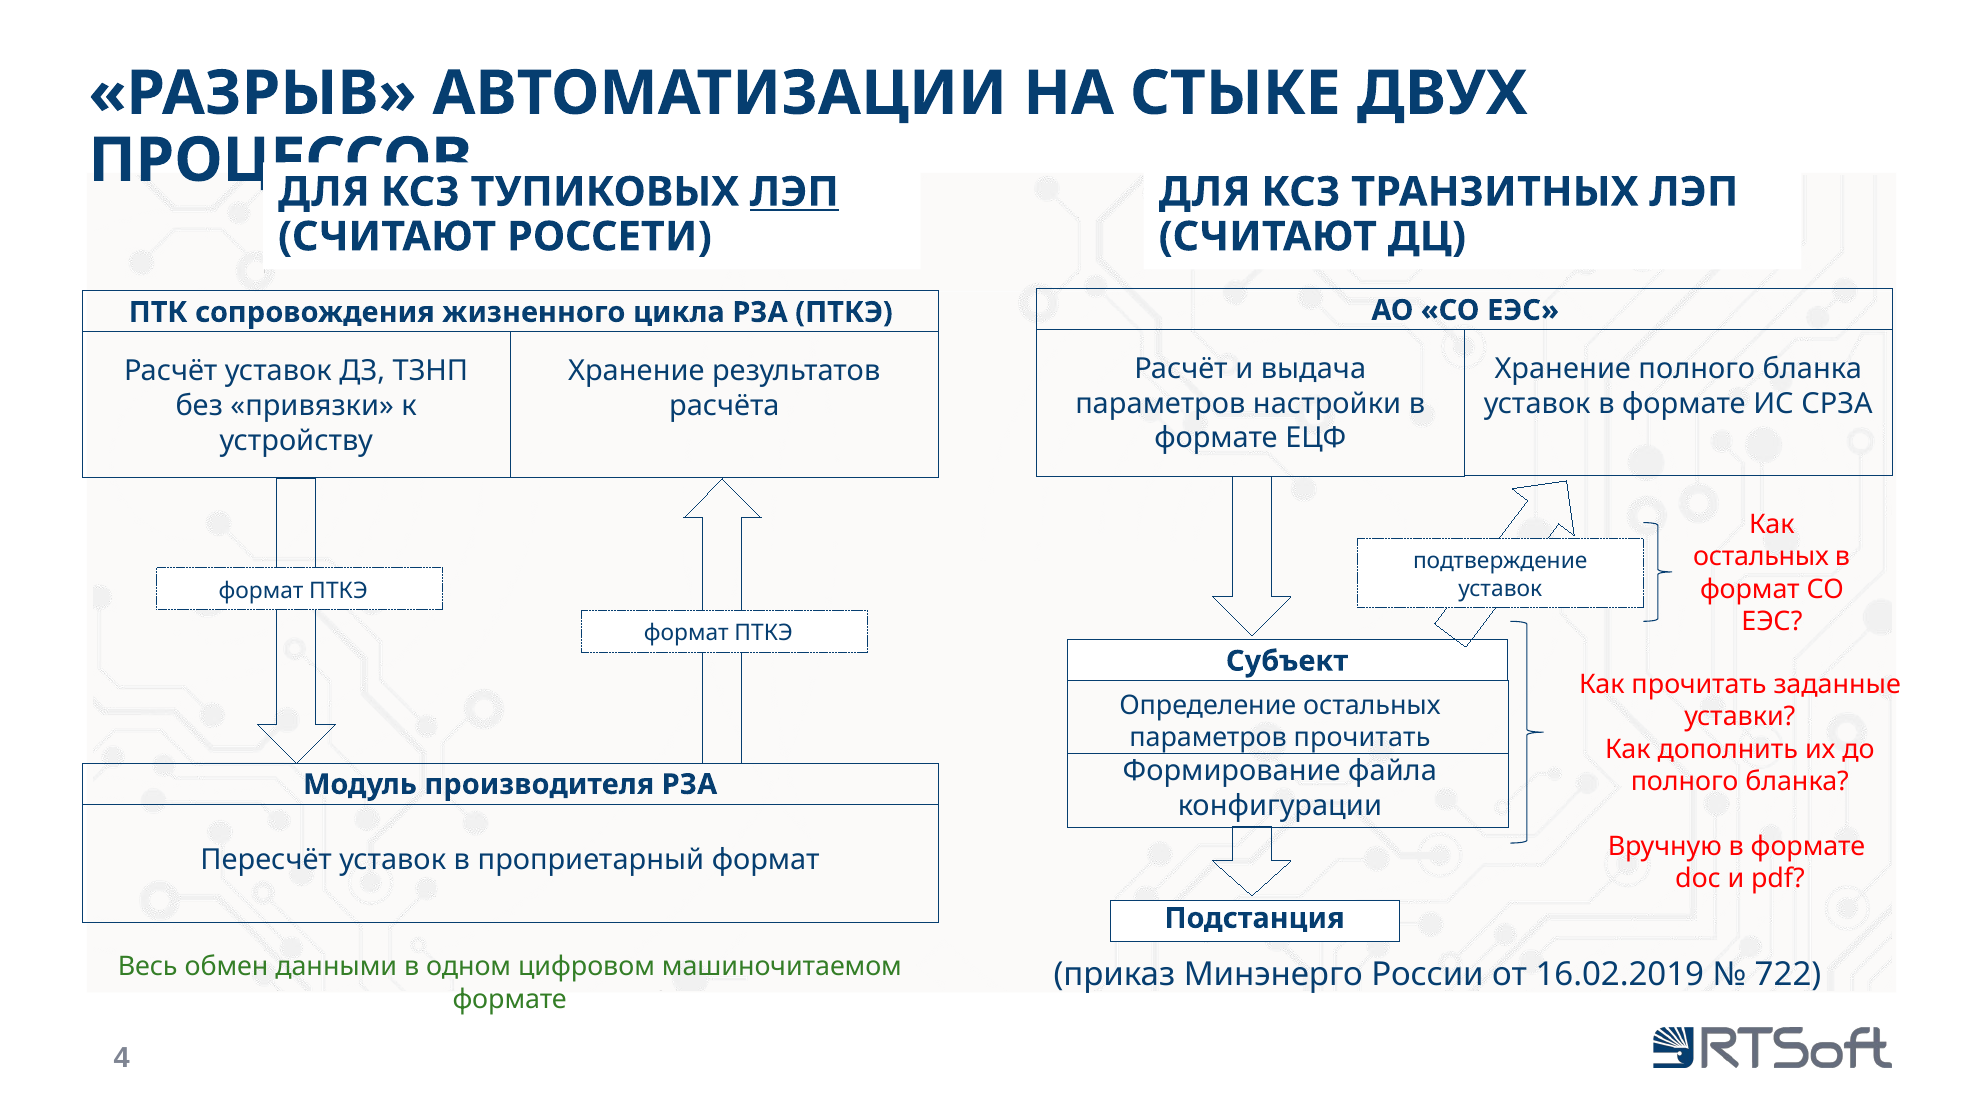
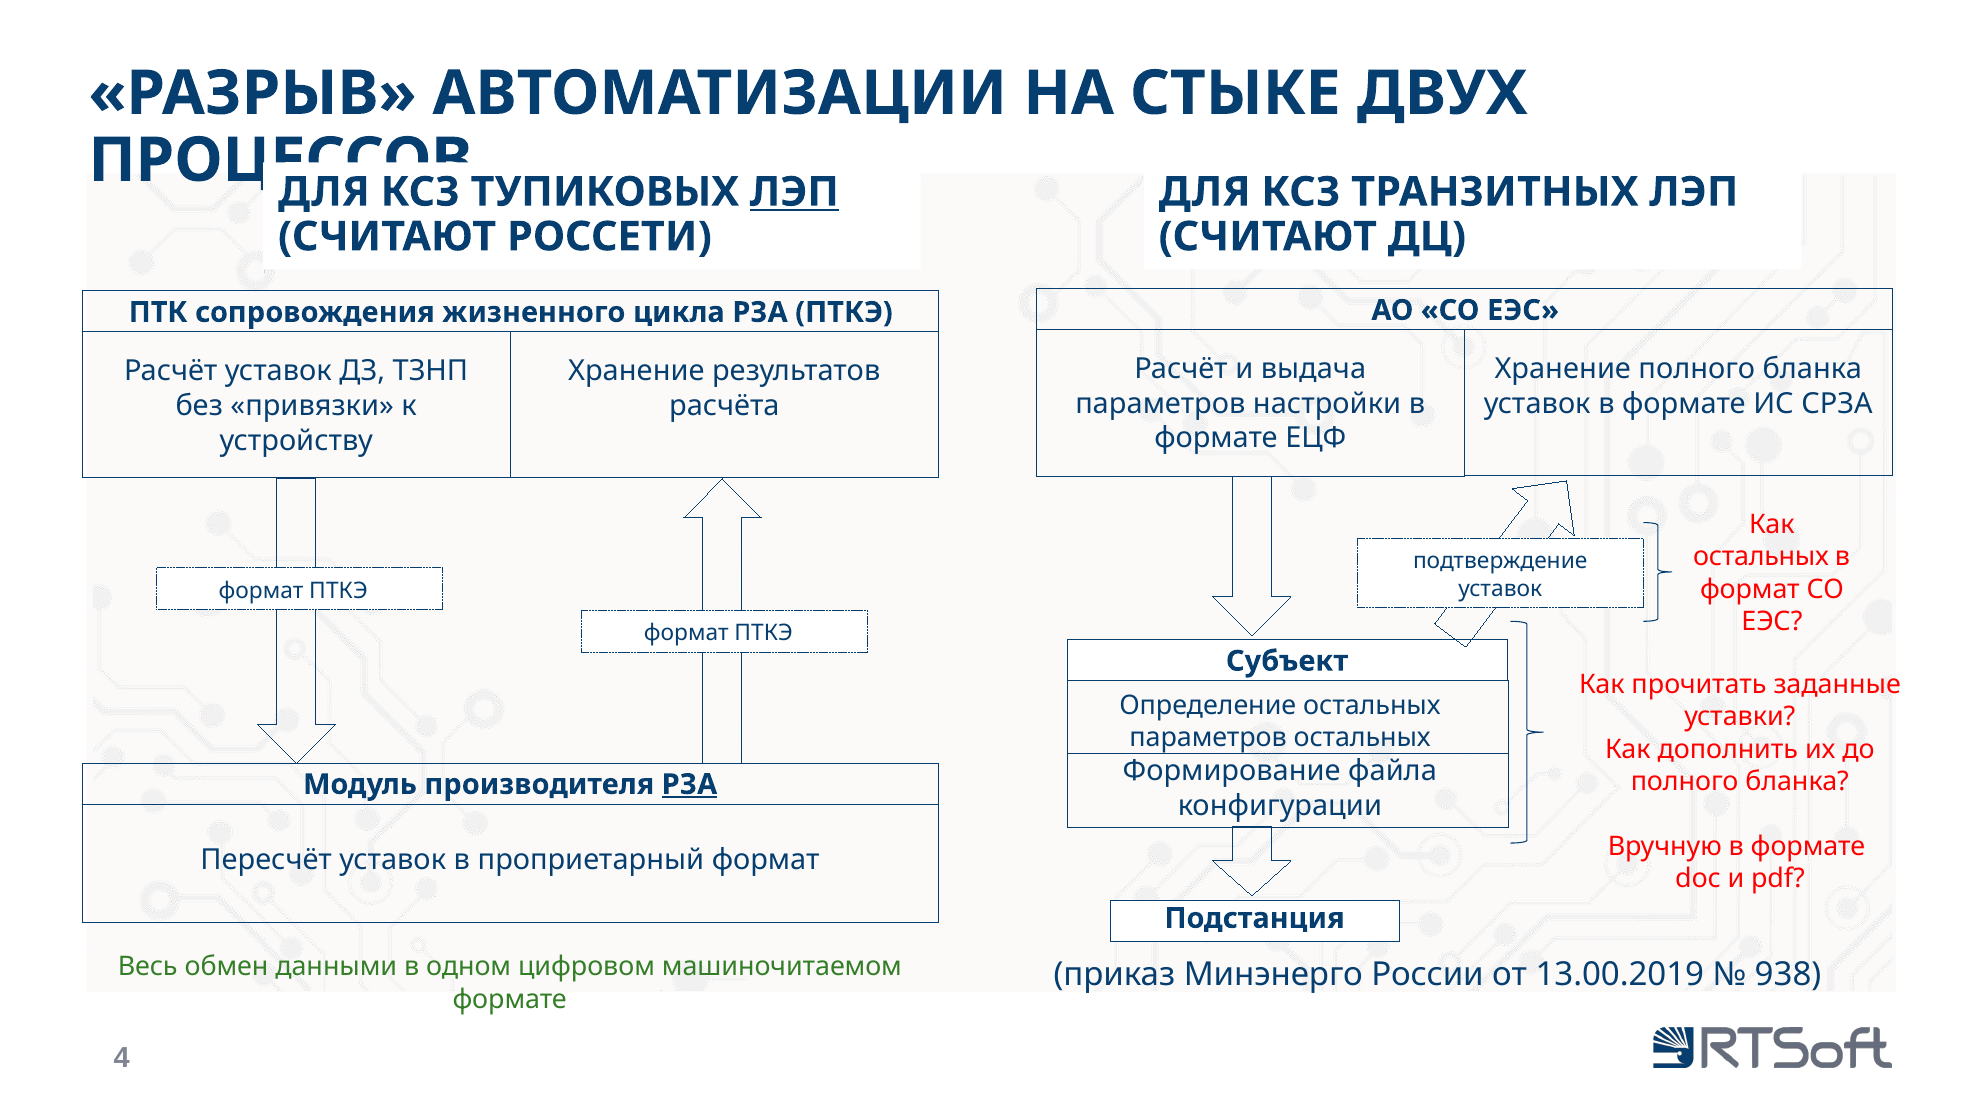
параметров прочитать: прочитать -> остальных
РЗА at (689, 784) underline: none -> present
16.02.2019: 16.02.2019 -> 13.00.2019
722: 722 -> 938
